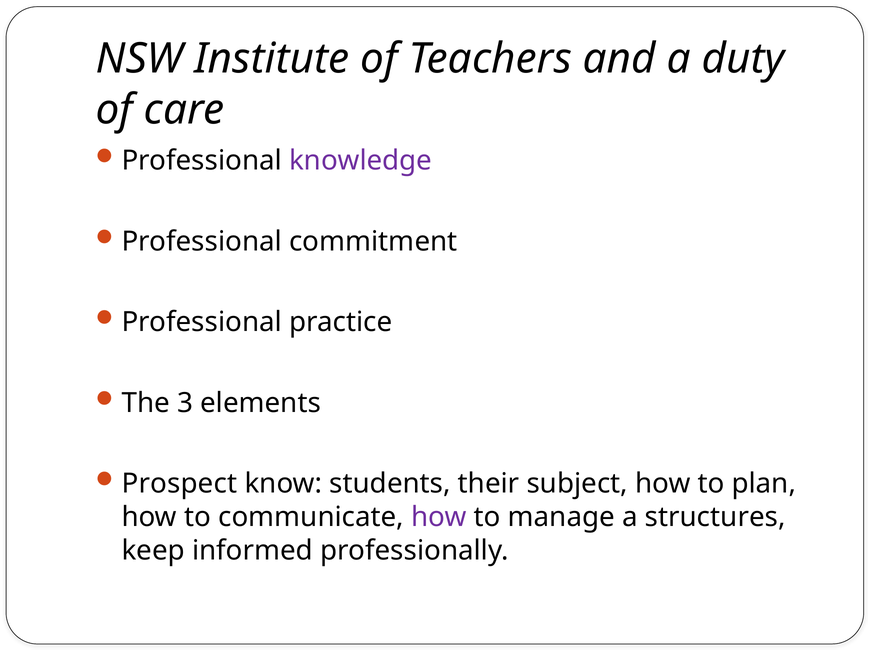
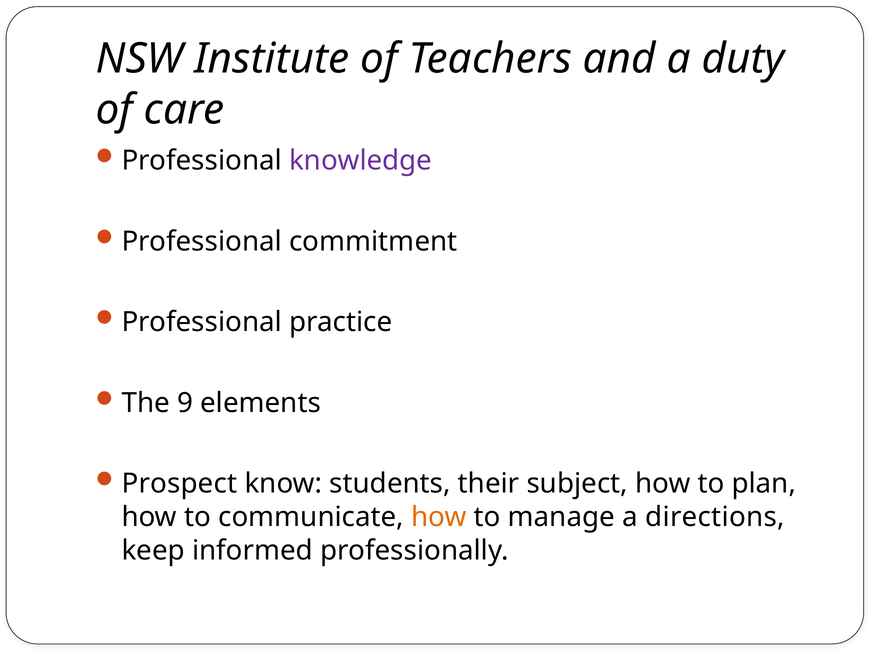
3: 3 -> 9
how at (439, 517) colour: purple -> orange
structures: structures -> directions
